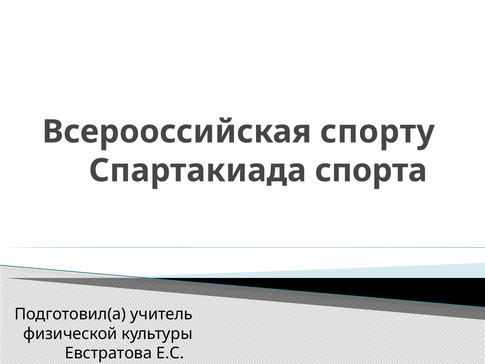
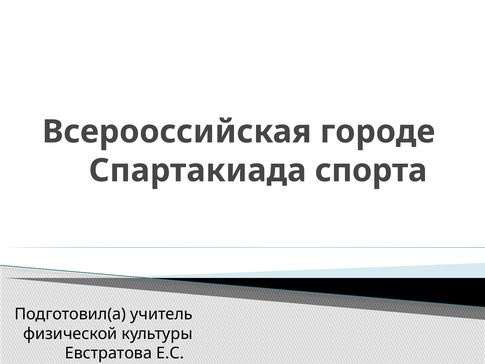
спорту: спорту -> городе
